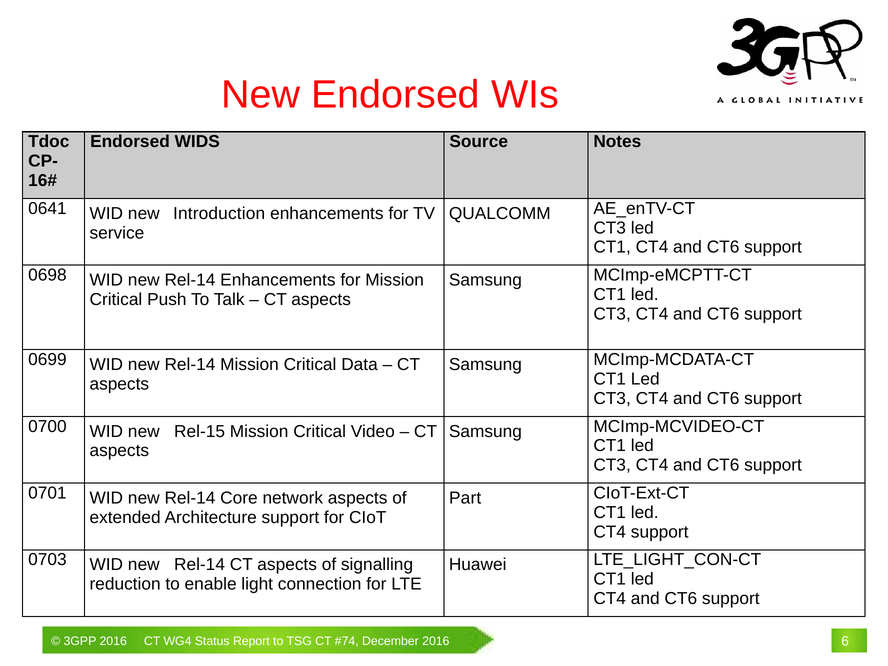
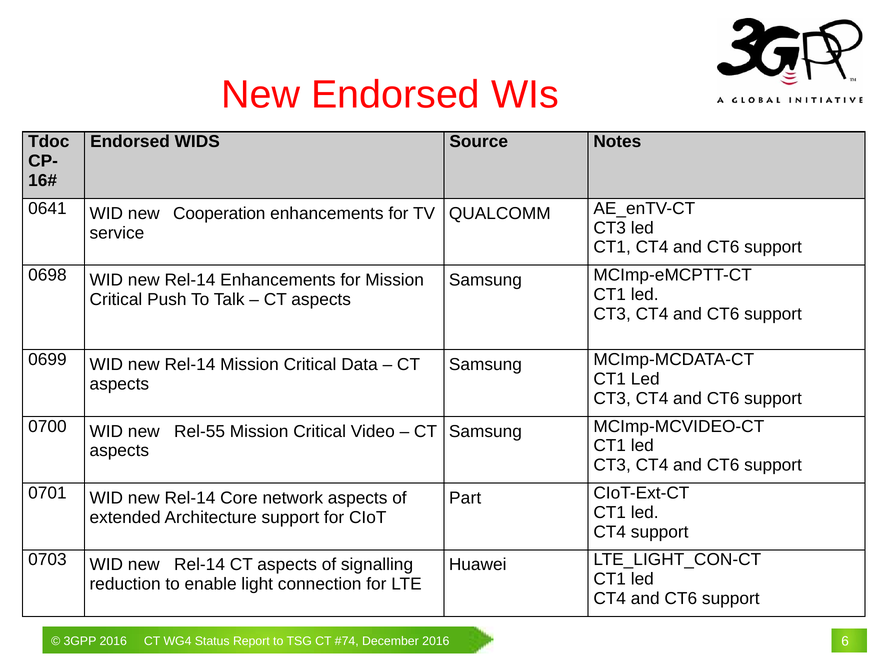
Introduction: Introduction -> Cooperation
Rel-15: Rel-15 -> Rel-55
